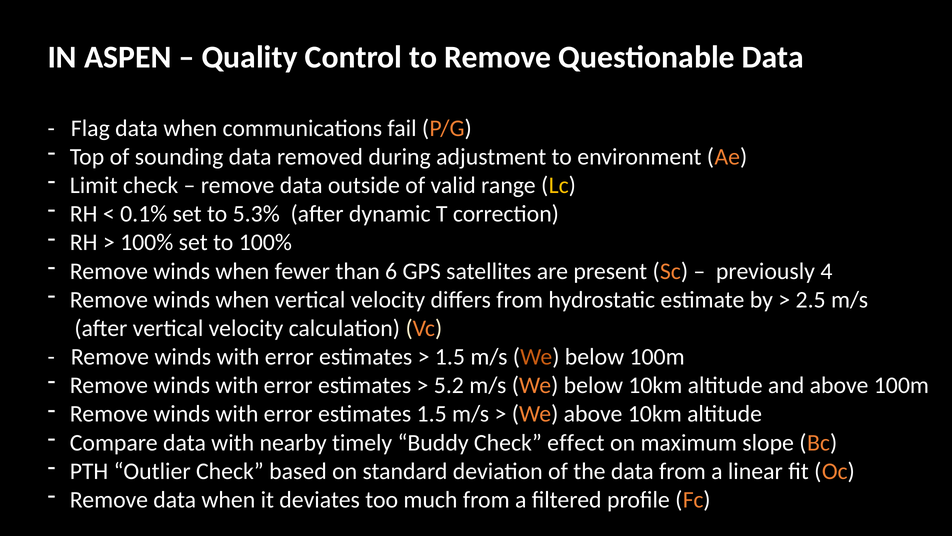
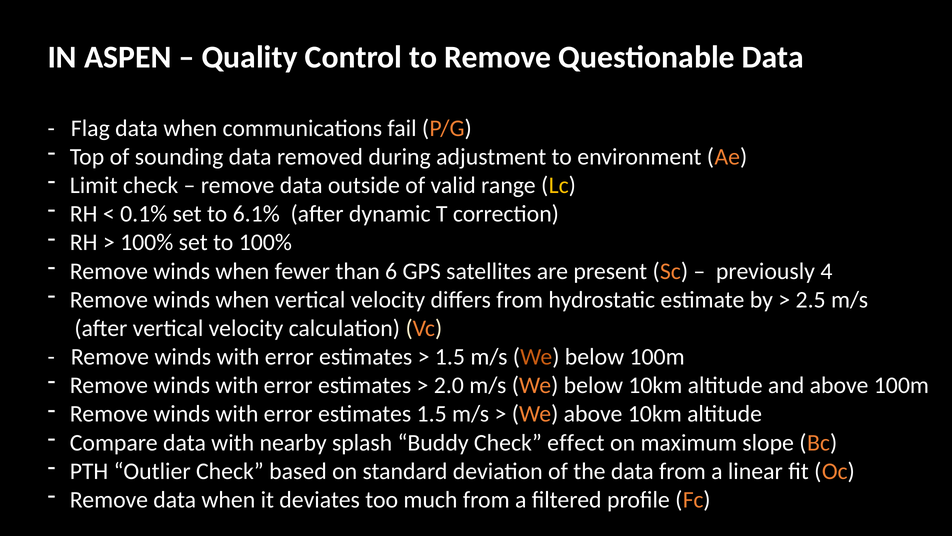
5.3%: 5.3% -> 6.1%
5.2: 5.2 -> 2.0
timely: timely -> splash
